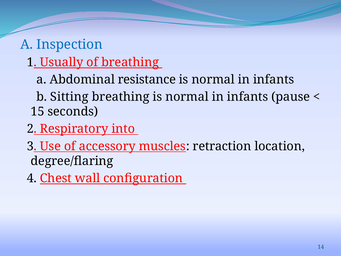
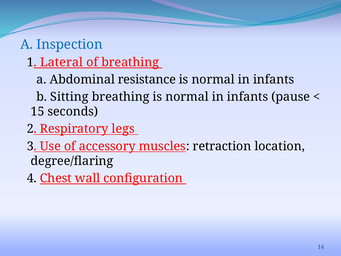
Usually: Usually -> Lateral
into: into -> legs
